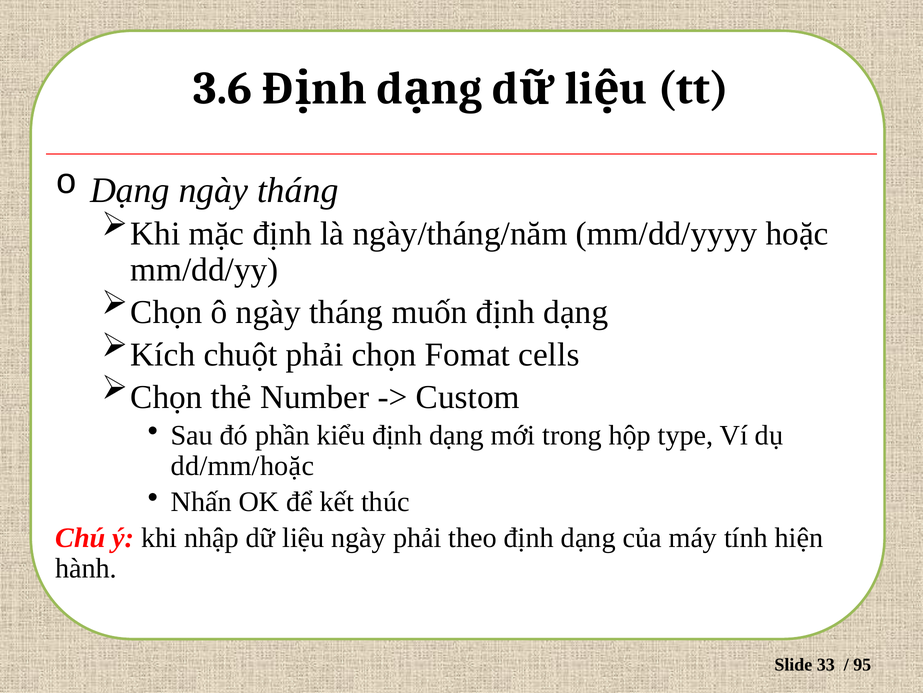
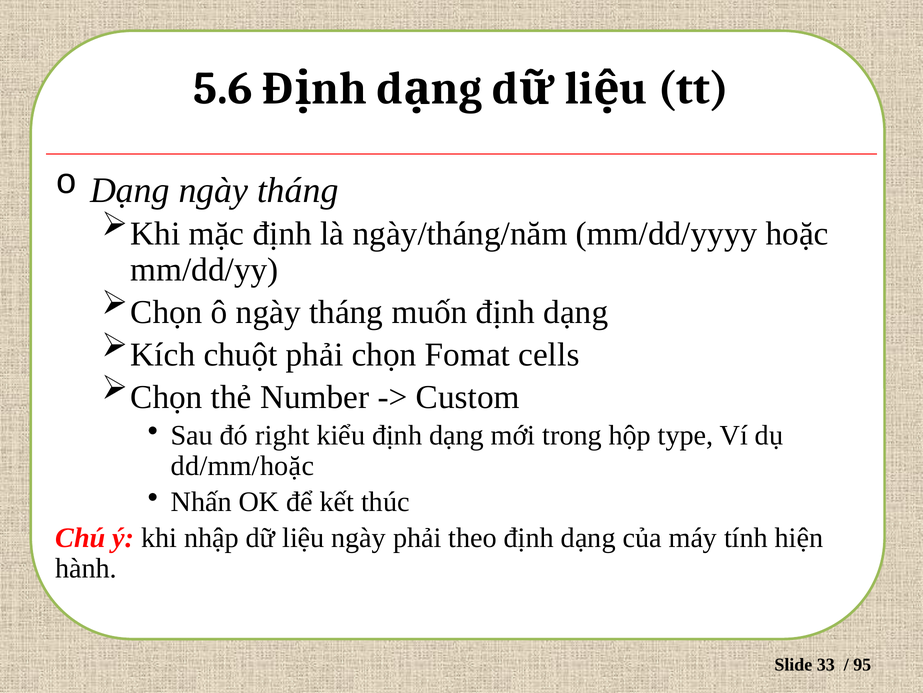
3.6: 3.6 -> 5.6
phần: phần -> right
